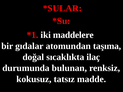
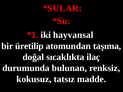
maddelere: maddelere -> hayvansal
gıdalar: gıdalar -> üretilip
